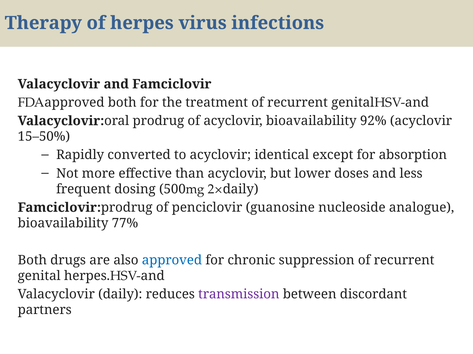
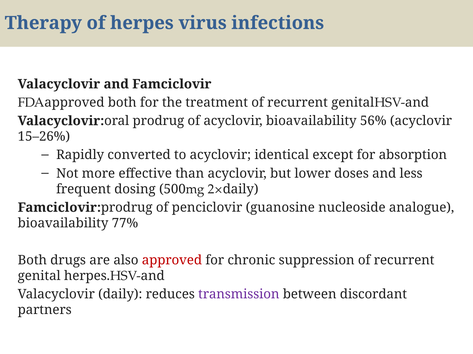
92%: 92% -> 56%
15–50%: 15–50% -> 15–26%
approved colour: blue -> red
